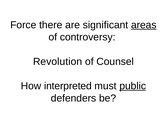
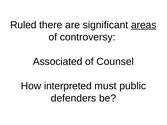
Force: Force -> Ruled
Revolution: Revolution -> Associated
public underline: present -> none
